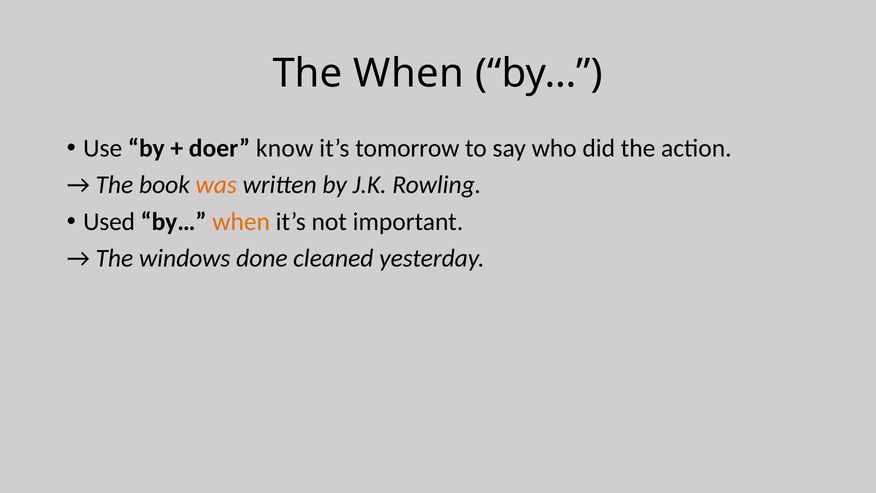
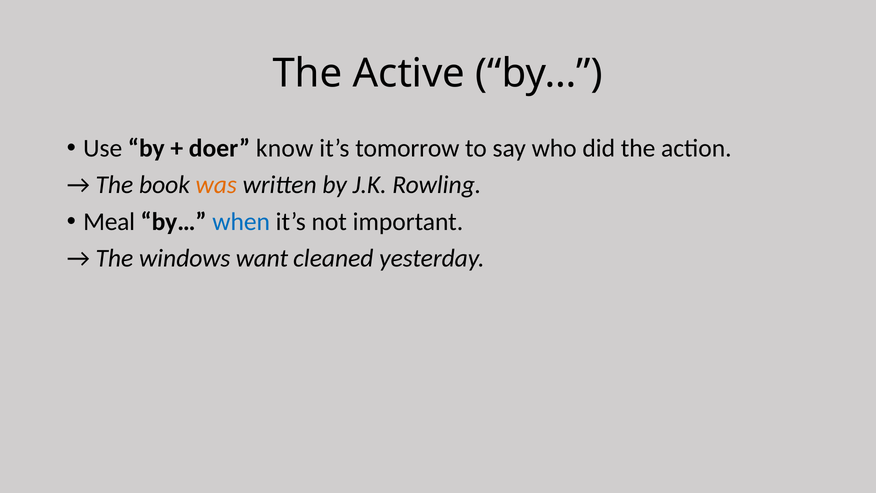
The When: When -> Active
Used: Used -> Meal
when at (241, 222) colour: orange -> blue
done: done -> want
